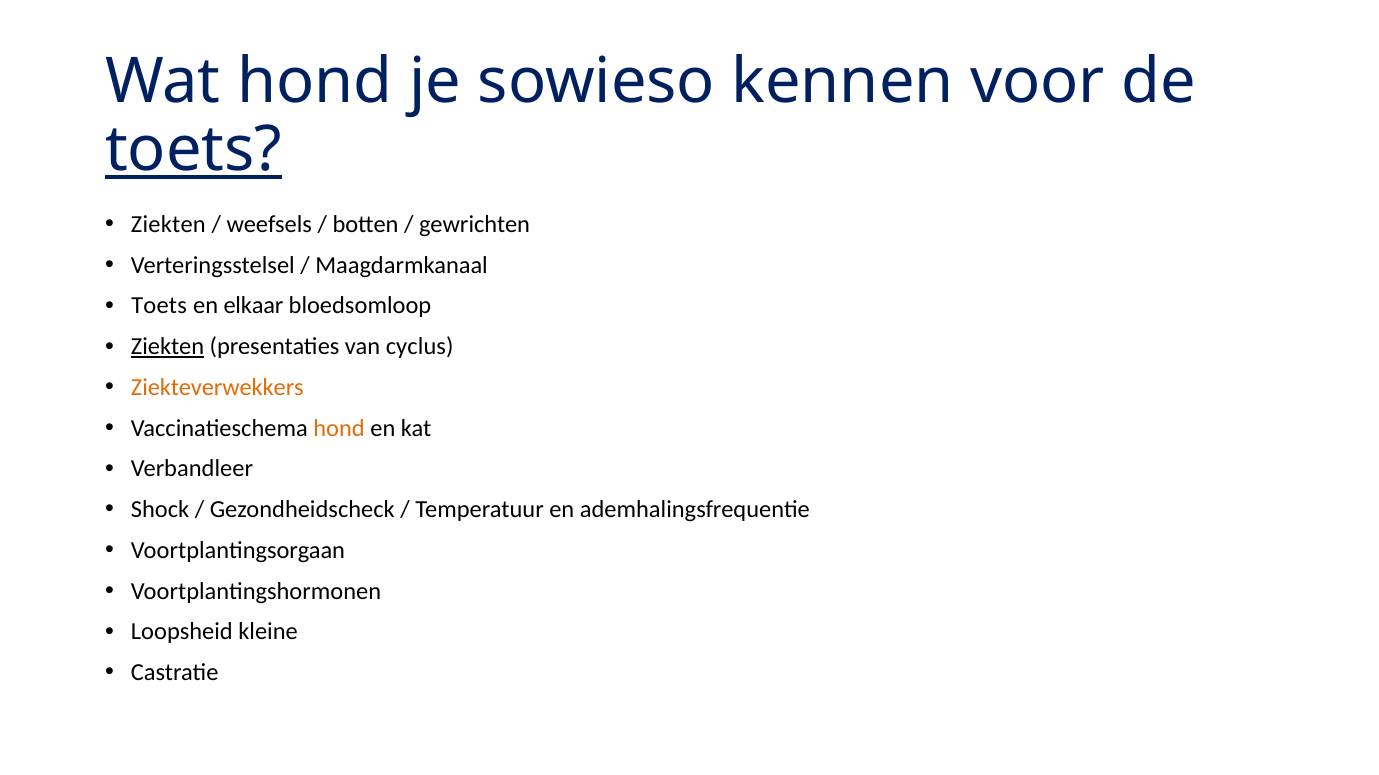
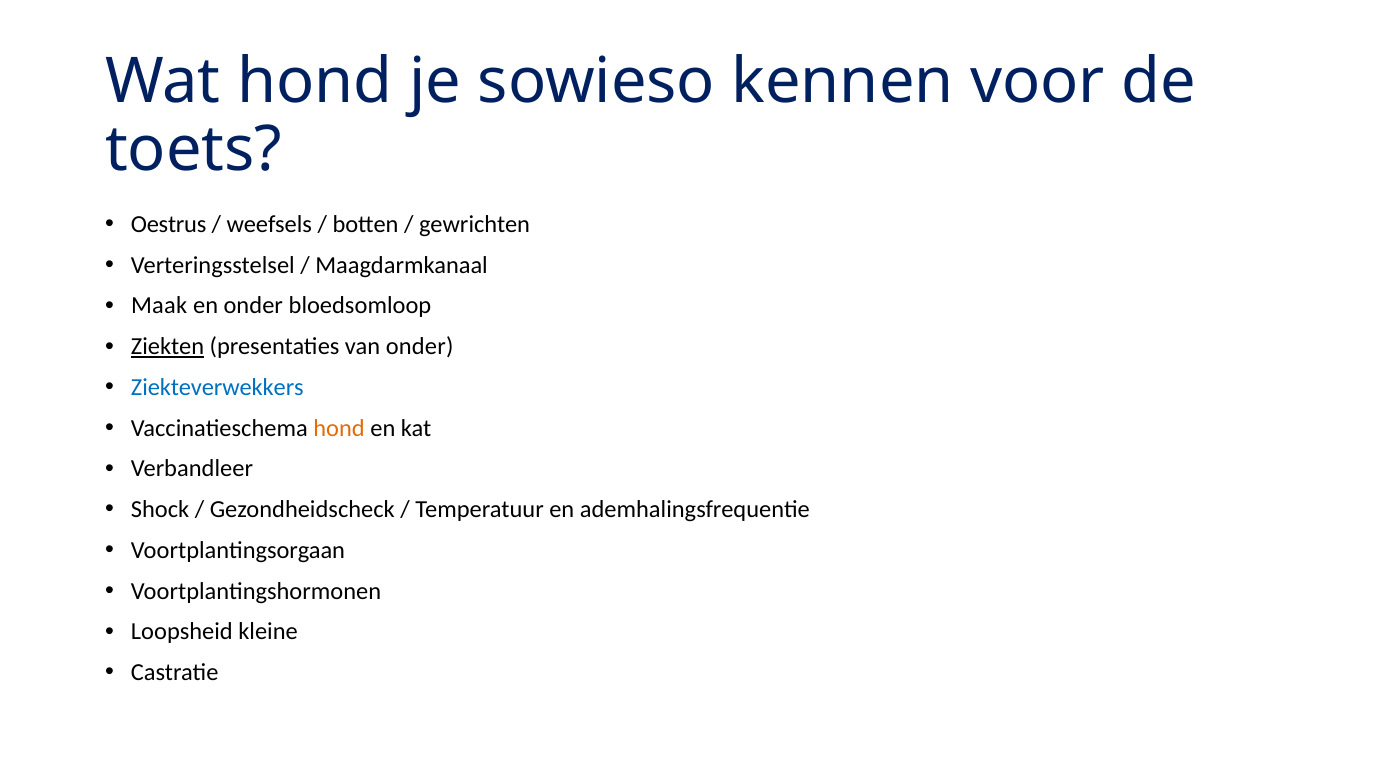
toets at (194, 150) underline: present -> none
Ziekten at (168, 225): Ziekten -> Oestrus
Toets at (159, 306): Toets -> Maak
en elkaar: elkaar -> onder
van cyclus: cyclus -> onder
Ziekteverwekkers colour: orange -> blue
